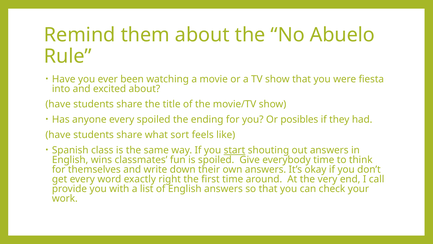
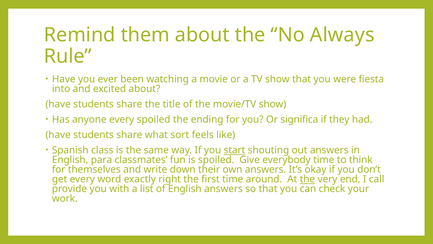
Abuelo: Abuelo -> Always
posibles: posibles -> significa
wins: wins -> para
the at (307, 179) underline: none -> present
